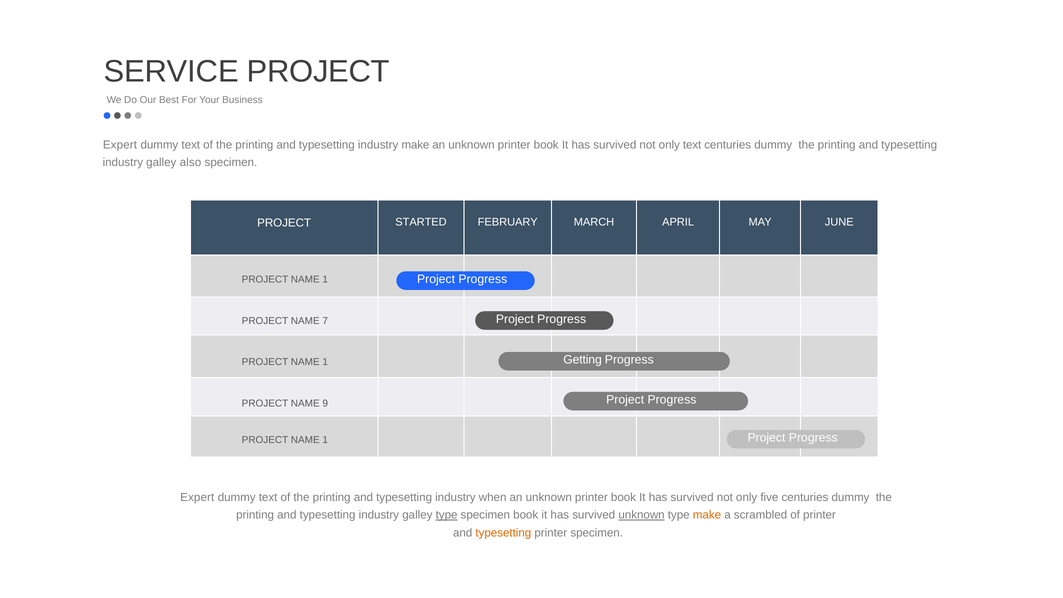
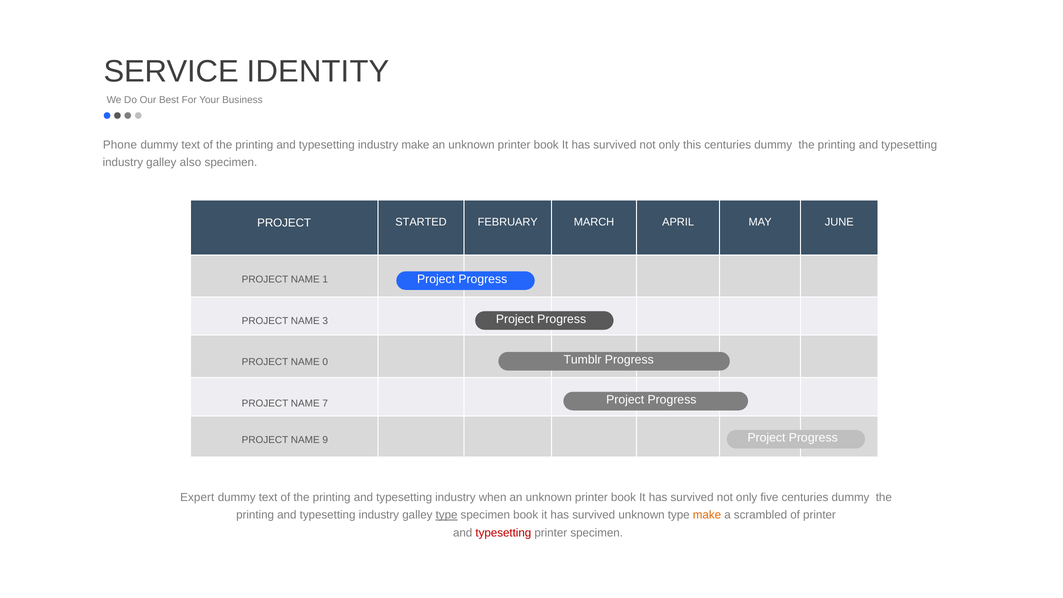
SERVICE PROJECT: PROJECT -> IDENTITY
Expert at (120, 145): Expert -> Phone
only text: text -> this
7: 7 -> 3
Getting: Getting -> Tumblr
1 at (325, 362): 1 -> 0
9: 9 -> 7
1 at (325, 440): 1 -> 9
unknown at (642, 515) underline: present -> none
typesetting at (503, 533) colour: orange -> red
